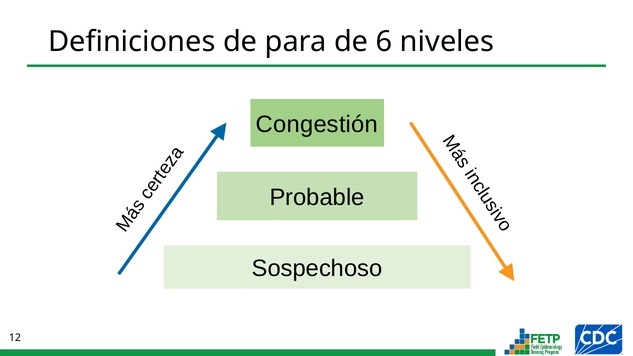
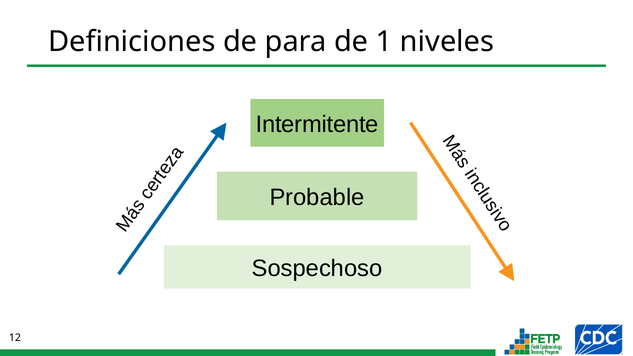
6: 6 -> 1
Congestión: Congestión -> Intermitente
